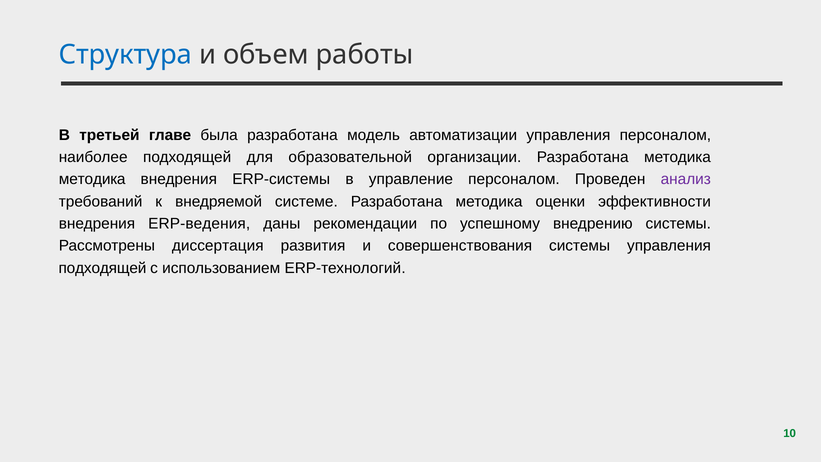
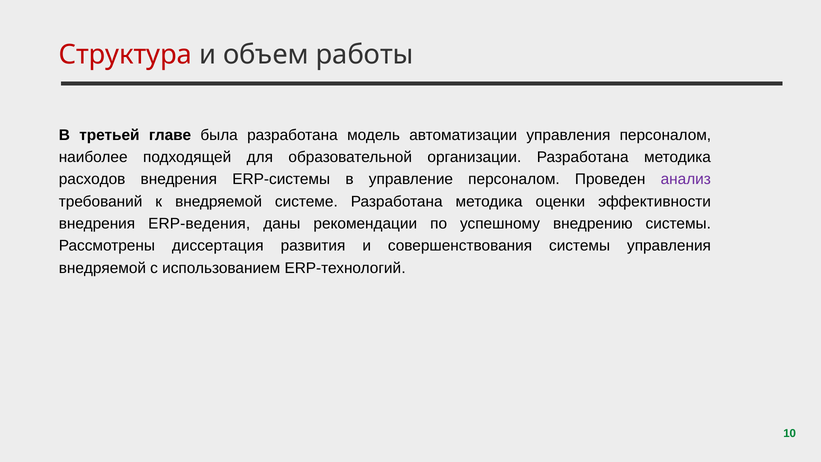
Структура colour: blue -> red
методика at (92, 179): методика -> расходов
подходящей at (102, 268): подходящей -> внедряемой
